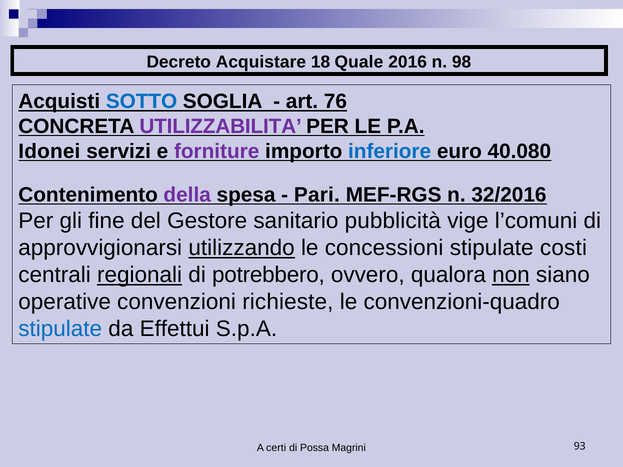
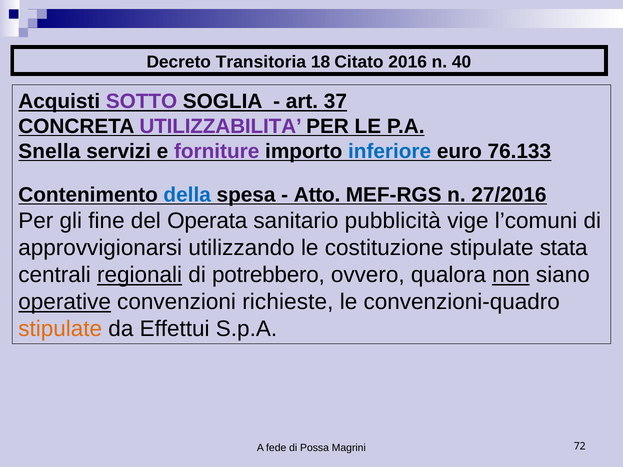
Acquistare: Acquistare -> Transitoria
Quale: Quale -> Citato
98: 98 -> 40
SOTTO colour: blue -> purple
76: 76 -> 37
Idonei: Idonei -> Snella
40.080: 40.080 -> 76.133
della colour: purple -> blue
Pari: Pari -> Atto
32/2016: 32/2016 -> 27/2016
Gestore: Gestore -> Operata
utilizzando underline: present -> none
concessioni: concessioni -> costituzione
costi: costi -> stata
operative underline: none -> present
stipulate at (60, 329) colour: blue -> orange
certi: certi -> fede
93: 93 -> 72
